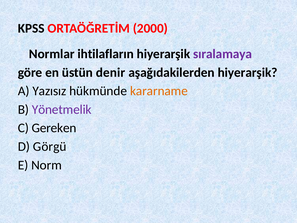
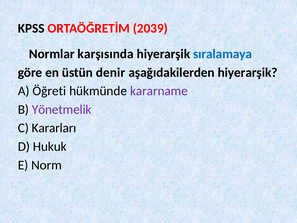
2000: 2000 -> 2039
ihtilafların: ihtilafların -> karşısında
sıralamaya colour: purple -> blue
Yazısız: Yazısız -> Öğreti
kararname colour: orange -> purple
Gereken: Gereken -> Kararları
Görgü: Görgü -> Hukuk
